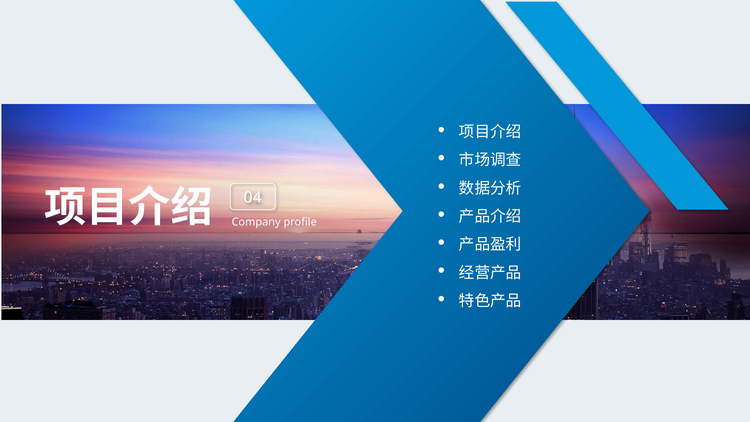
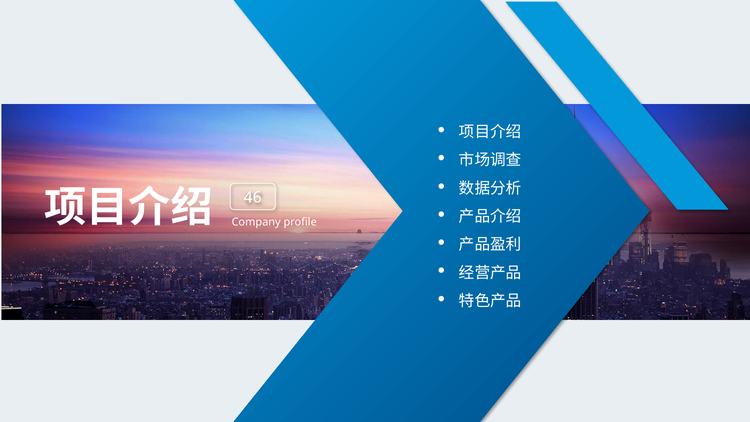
04: 04 -> 46
